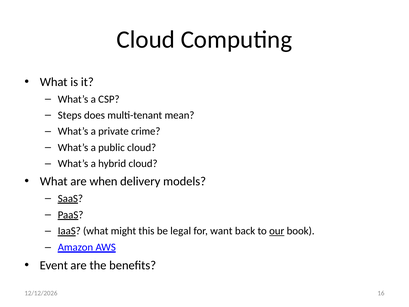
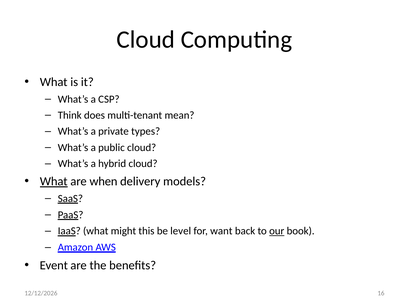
Steps: Steps -> Think
crime: crime -> types
What at (54, 181) underline: none -> present
legal: legal -> level
